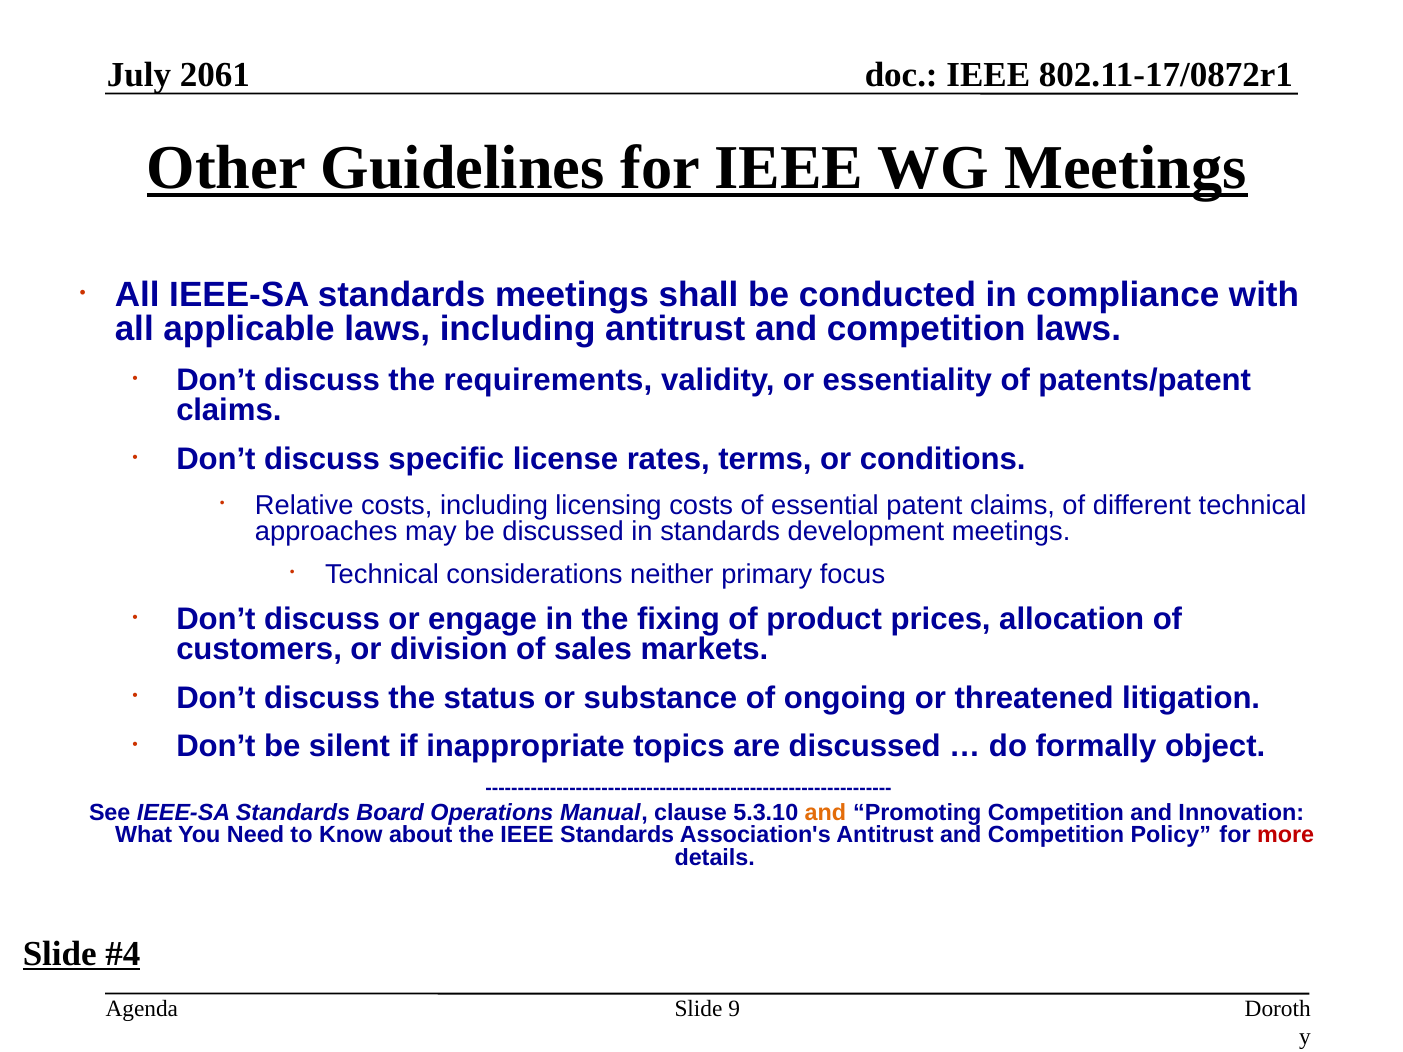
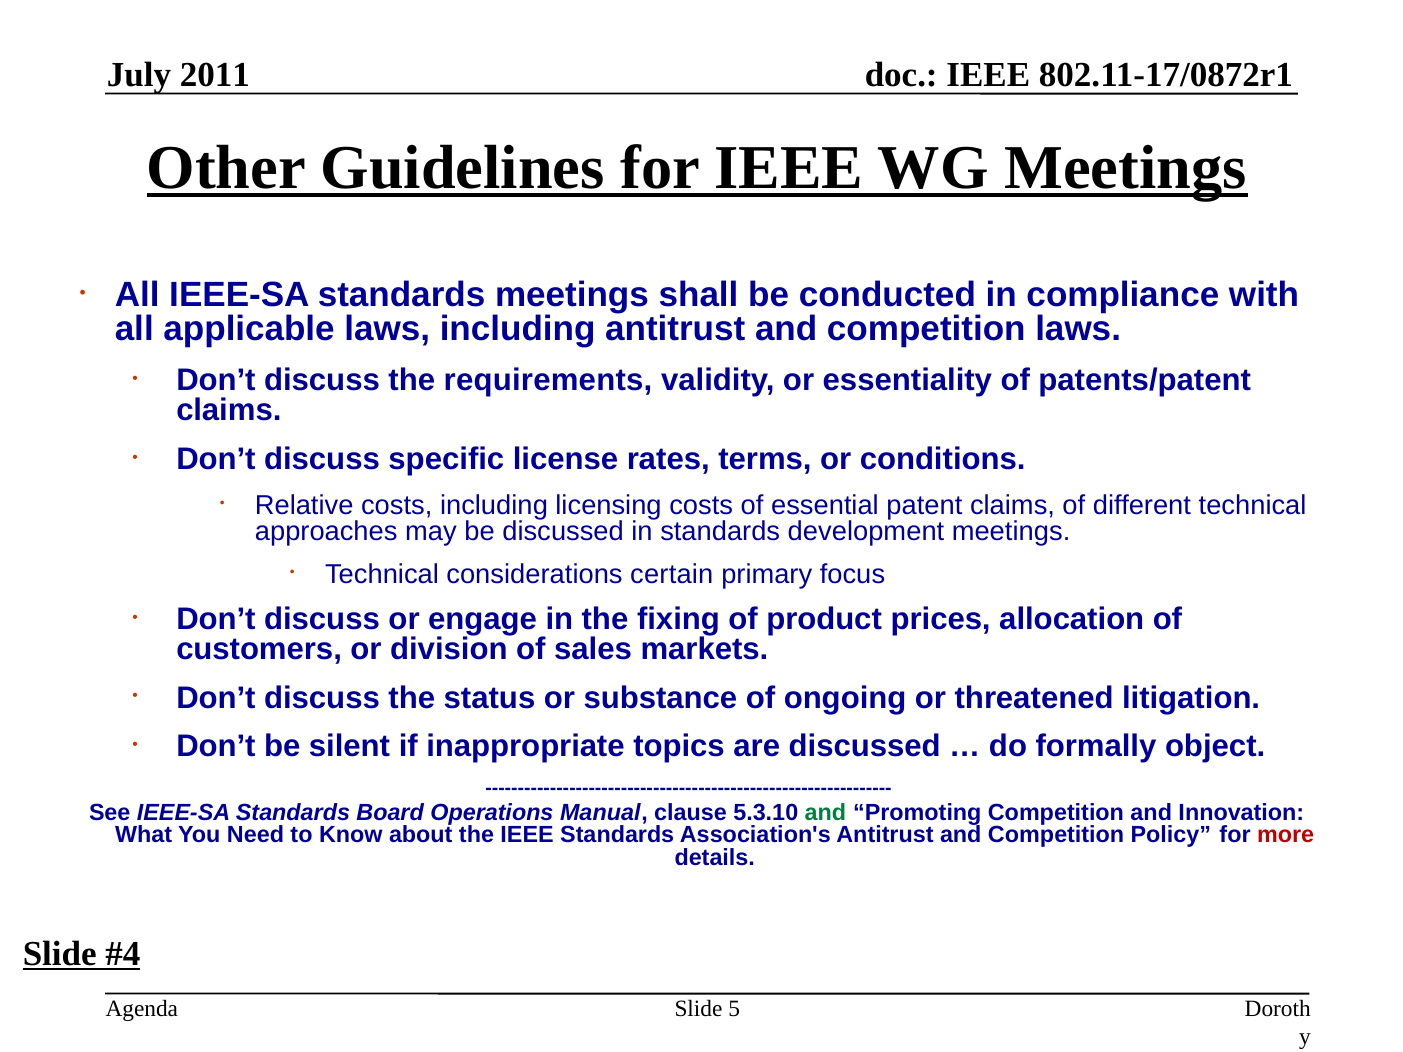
2061: 2061 -> 2011
neither: neither -> certain
and at (825, 813) colour: orange -> green
9: 9 -> 5
